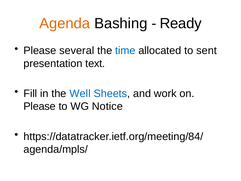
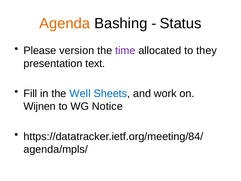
Ready: Ready -> Status
several: several -> version
time colour: blue -> purple
sent: sent -> they
Please at (40, 106): Please -> Wijnen
